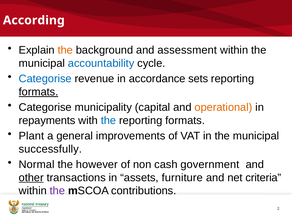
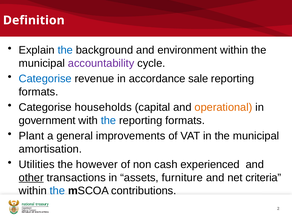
According: According -> Definition
the at (65, 50) colour: orange -> blue
assessment: assessment -> environment
accountability colour: blue -> purple
sets: sets -> sale
formats at (39, 92) underline: present -> none
municipality: municipality -> households
repayments: repayments -> government
successfully: successfully -> amortisation
Normal: Normal -> Utilities
government: government -> experienced
the at (57, 191) colour: purple -> blue
